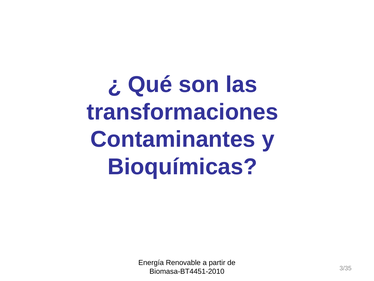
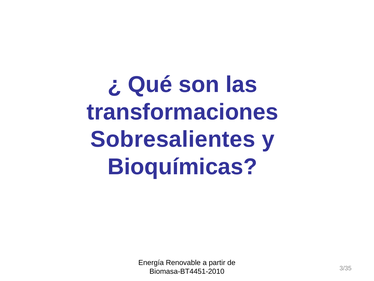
Contaminantes: Contaminantes -> Sobresalientes
